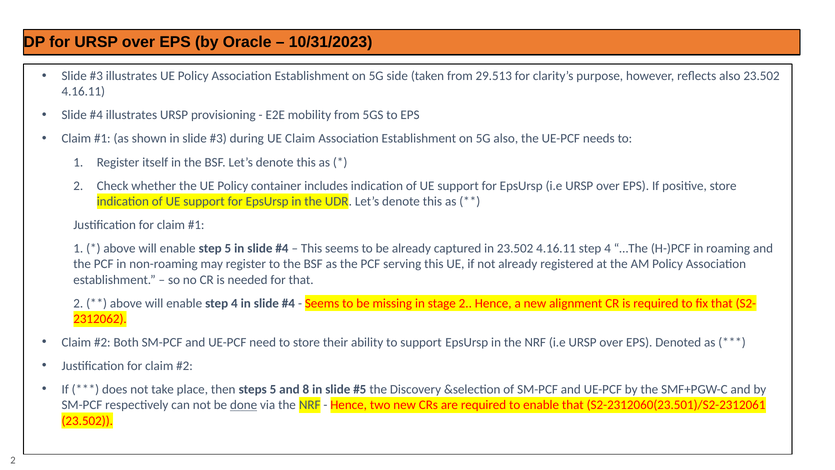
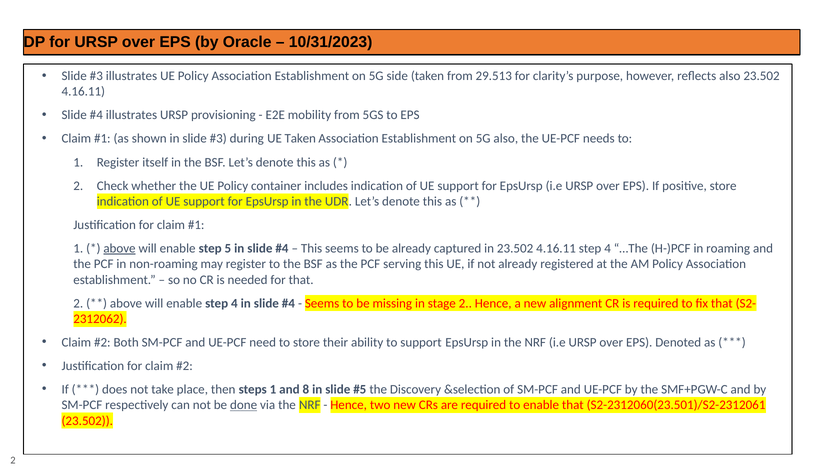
UE Claim: Claim -> Taken
above at (119, 248) underline: none -> present
steps 5: 5 -> 1
